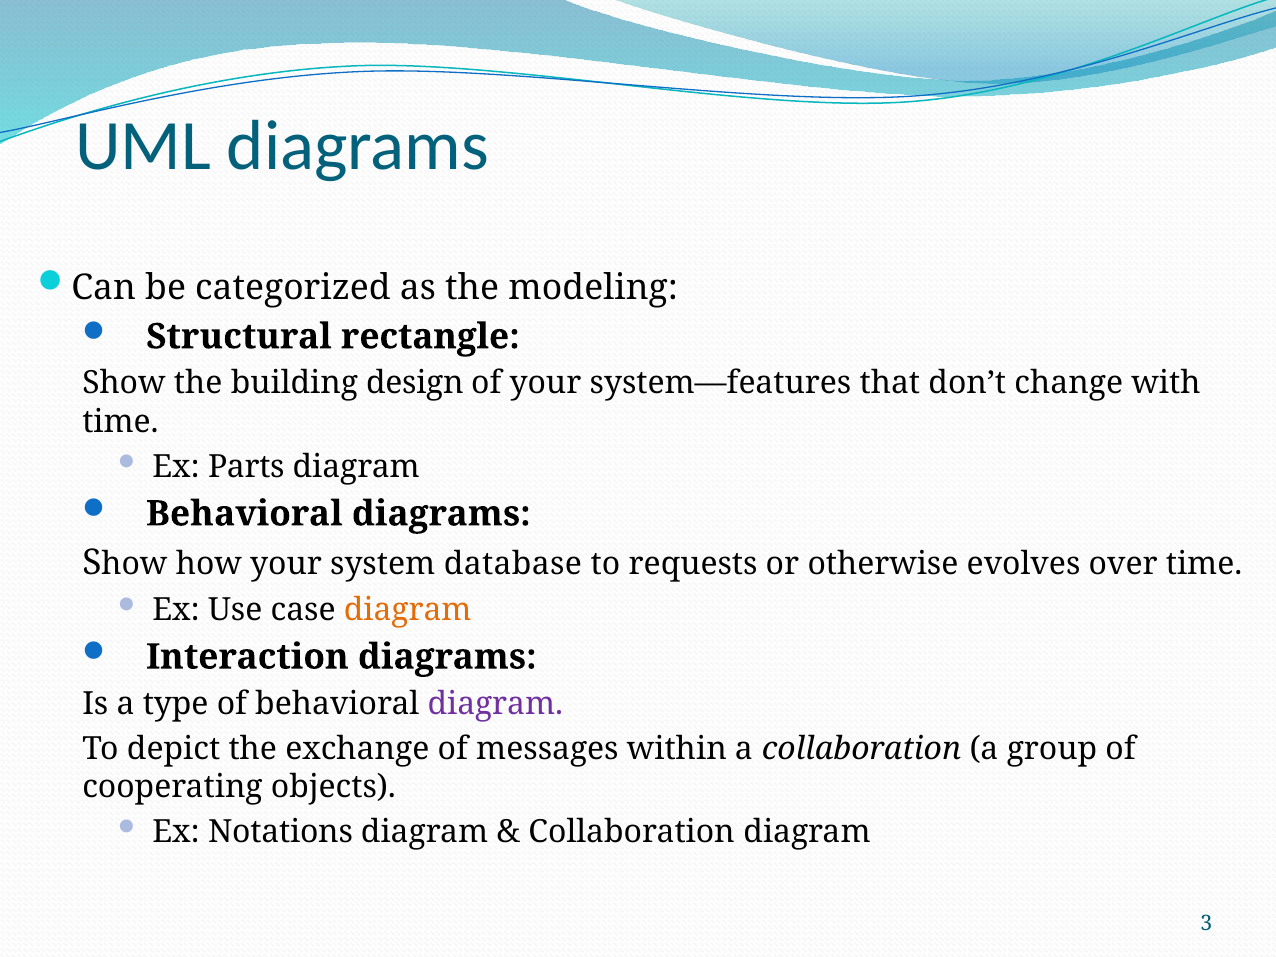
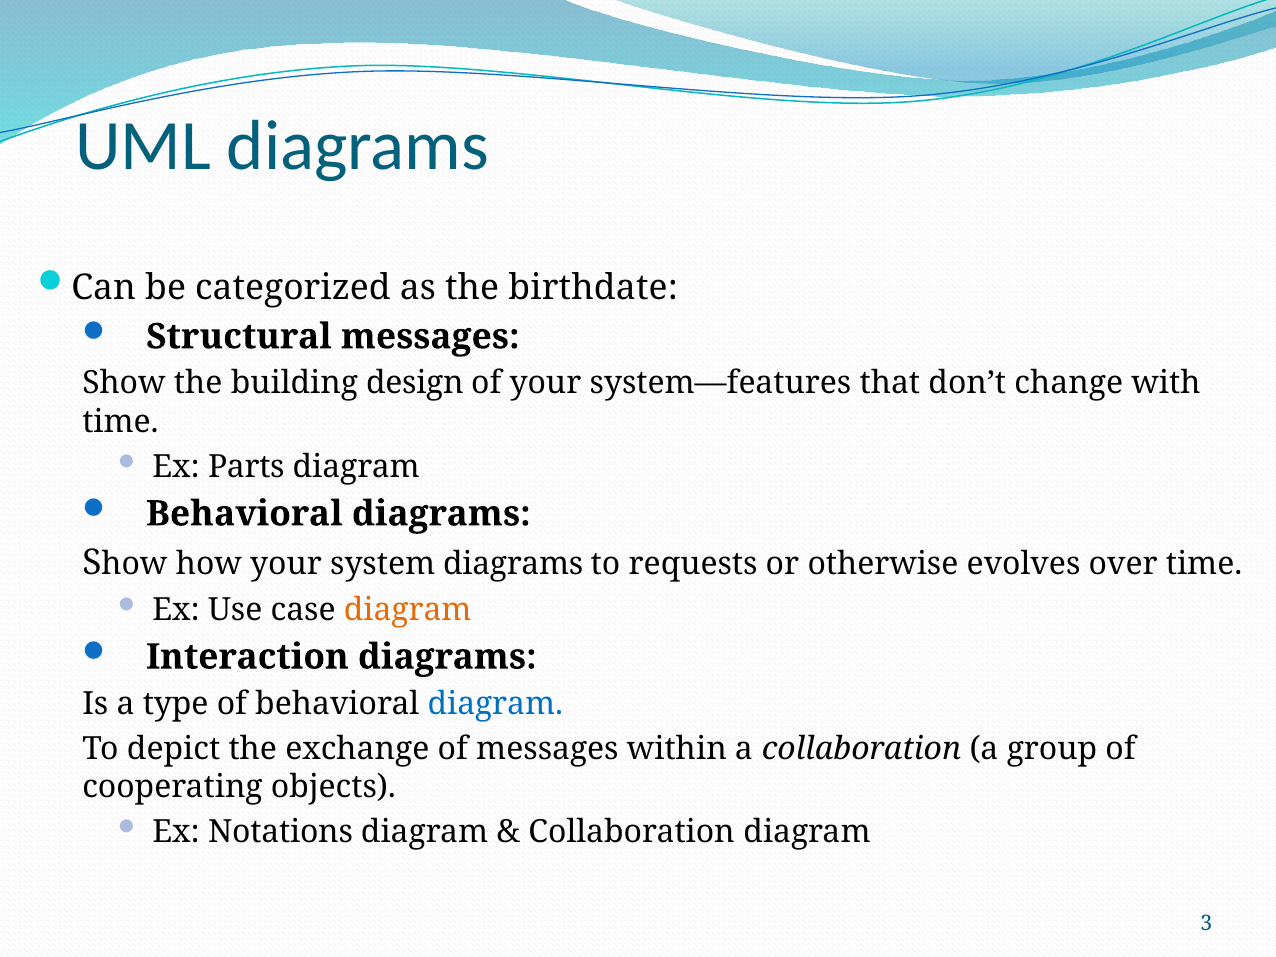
modeling: modeling -> birthdate
Structural rectangle: rectangle -> messages
system database: database -> diagrams
diagram at (495, 704) colour: purple -> blue
